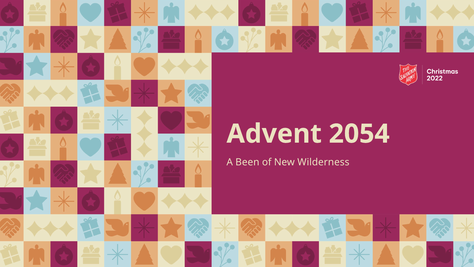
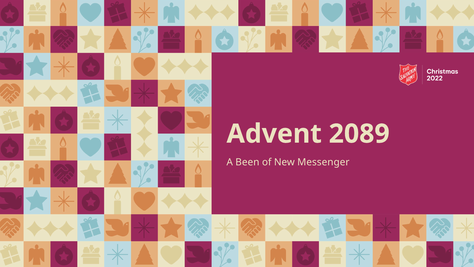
2054: 2054 -> 2089
Wilderness: Wilderness -> Messenger
